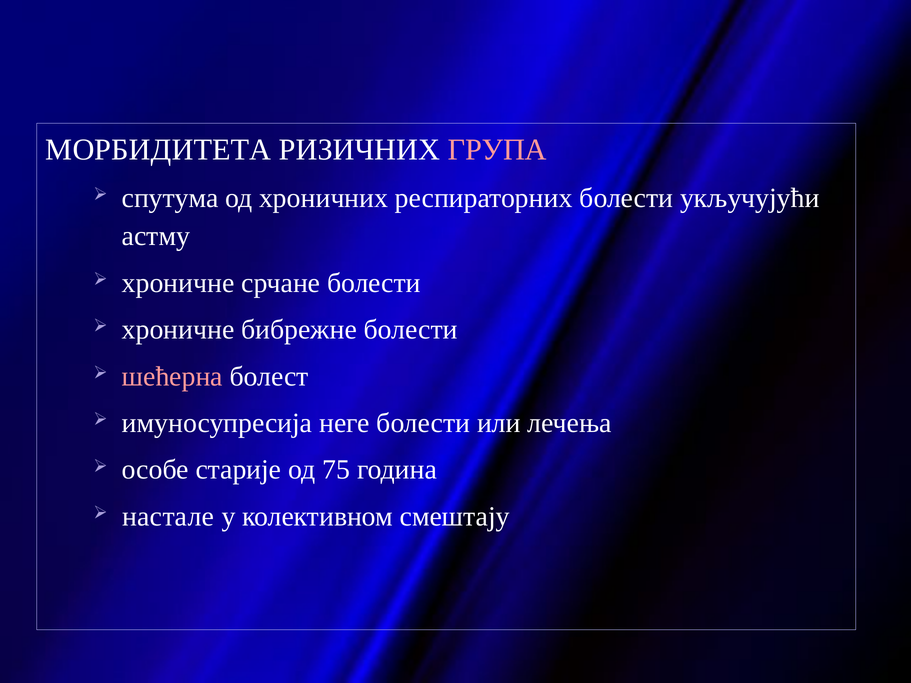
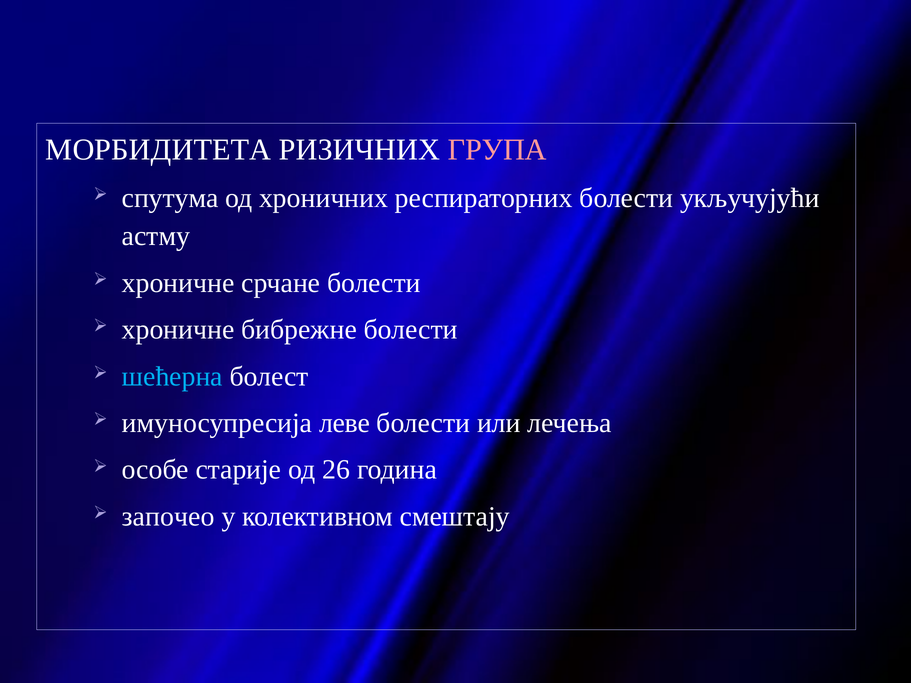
шећерна colour: pink -> light blue
неге: неге -> леве
75: 75 -> 26
настале: настале -> започео
